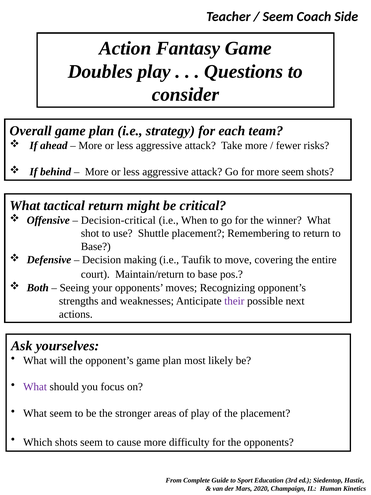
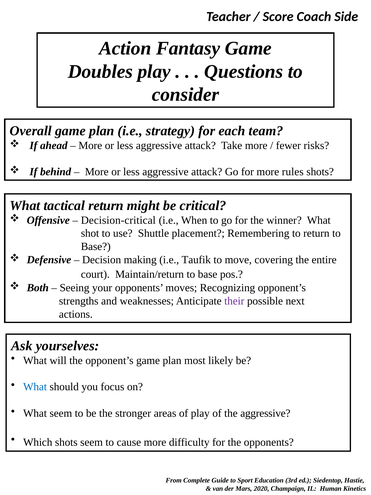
Seem at (278, 17): Seem -> Score
more seem: seem -> rules
What at (35, 387) colour: purple -> blue
the placement: placement -> aggressive
